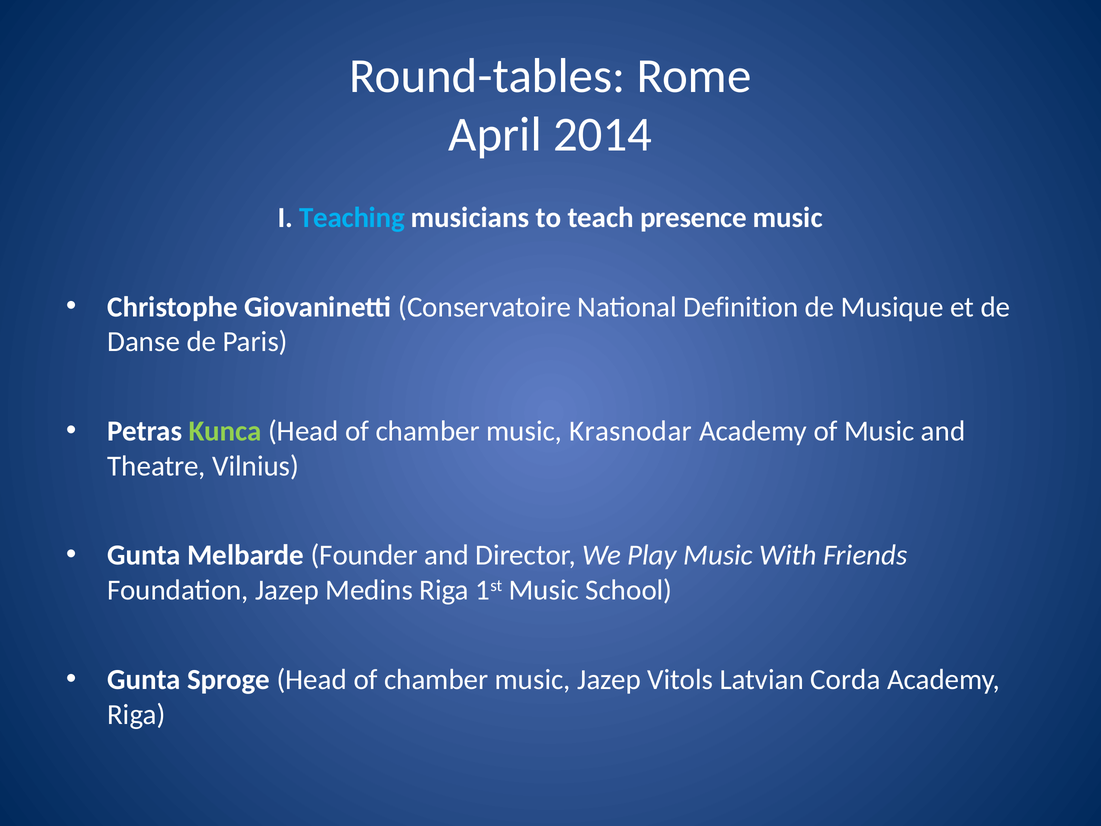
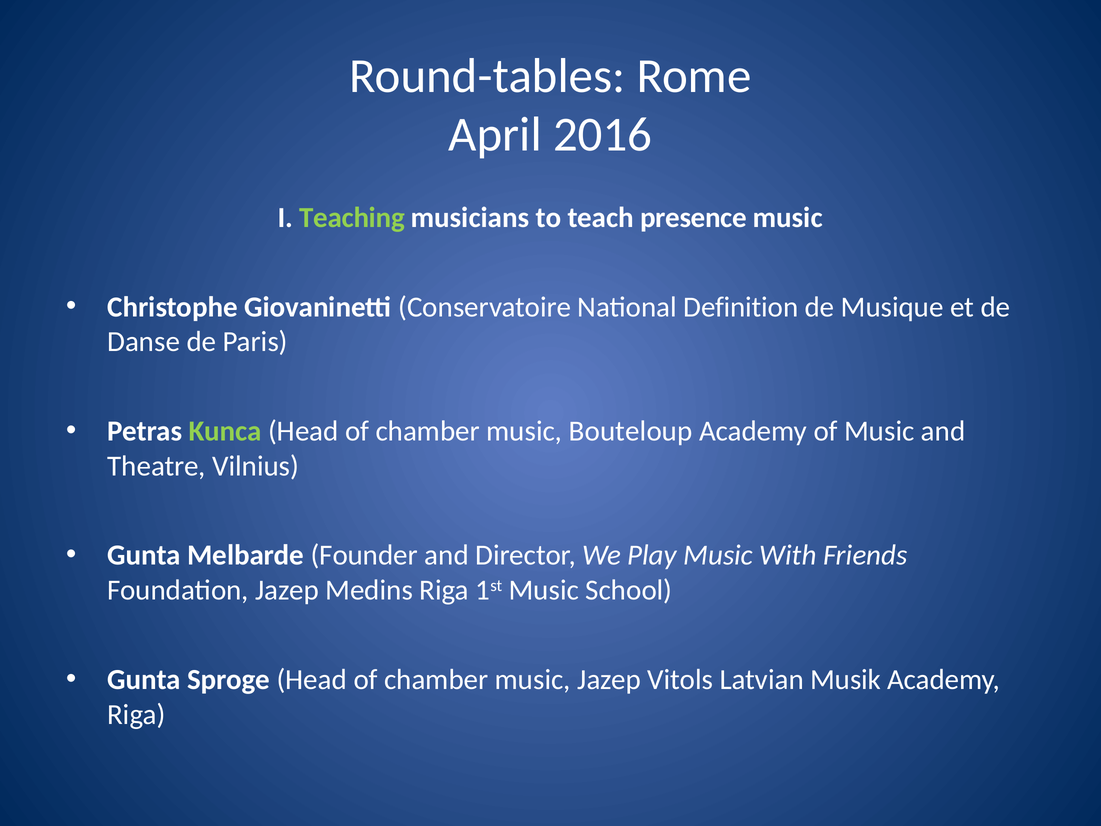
2014: 2014 -> 2016
Teaching colour: light blue -> light green
Krasnodar: Krasnodar -> Bouteloup
Corda: Corda -> Musik
